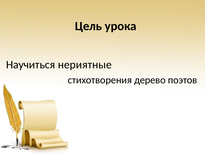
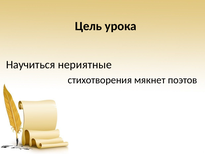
дерево: дерево -> мякнет
